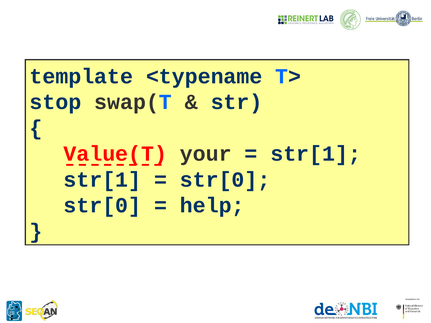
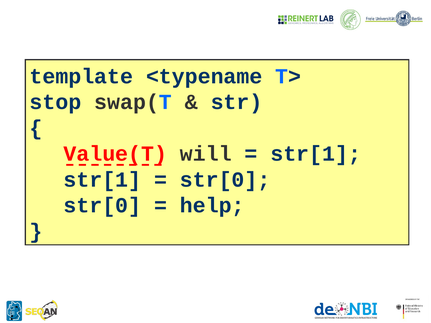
your: your -> will
